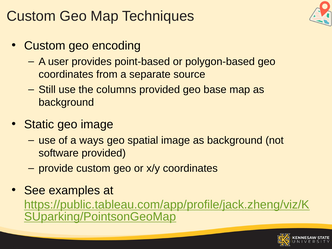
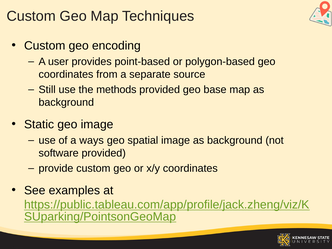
columns: columns -> methods
